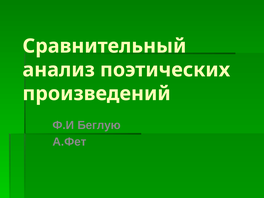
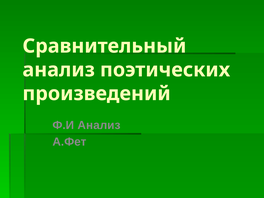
Ф.И Беглую: Беглую -> Анализ
